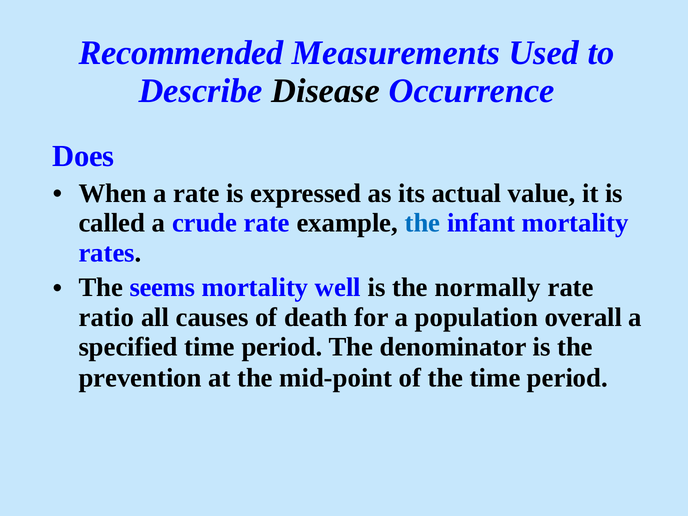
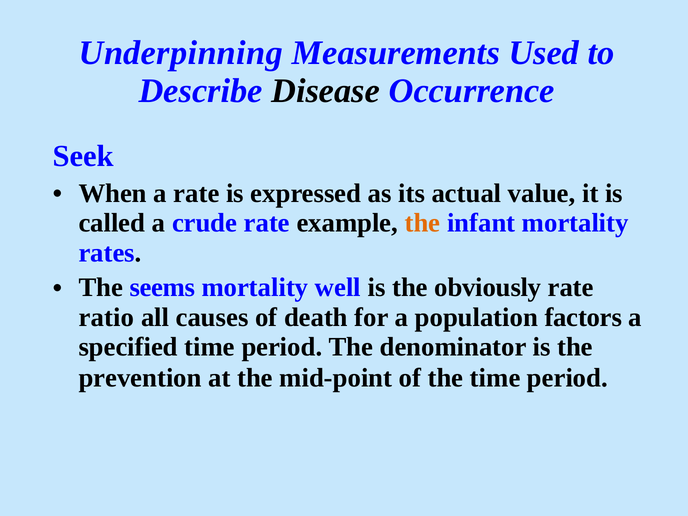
Recommended: Recommended -> Underpinning
Does: Does -> Seek
the at (422, 223) colour: blue -> orange
normally: normally -> obviously
overall: overall -> factors
